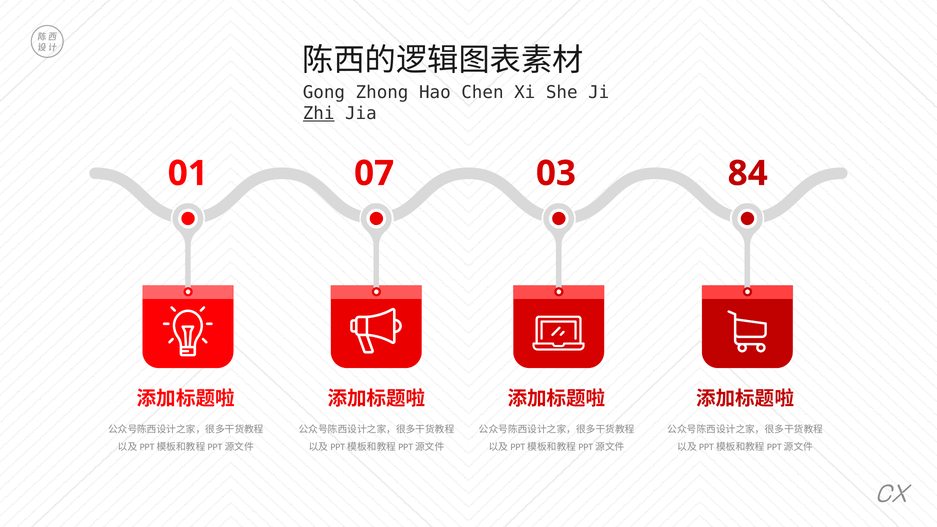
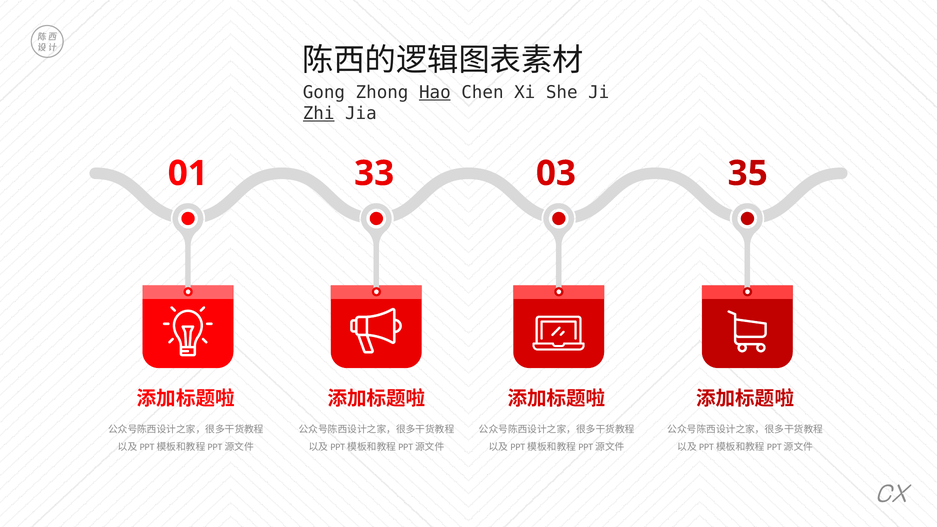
Hao underline: none -> present
07: 07 -> 33
84: 84 -> 35
